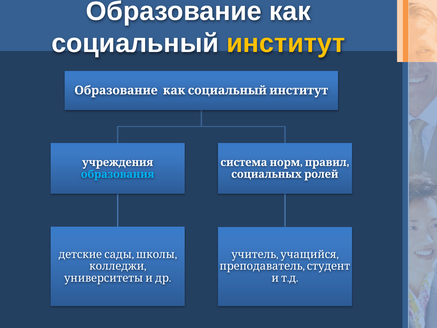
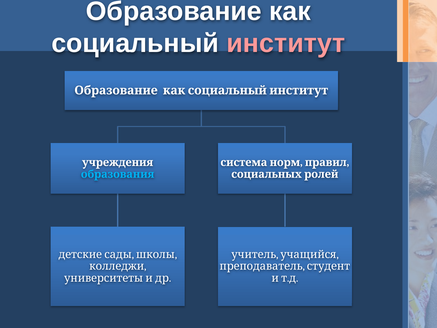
институт colour: yellow -> pink
